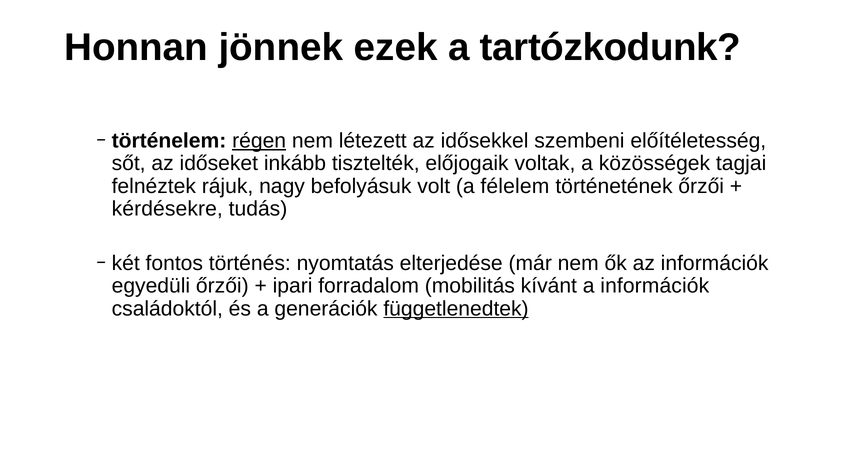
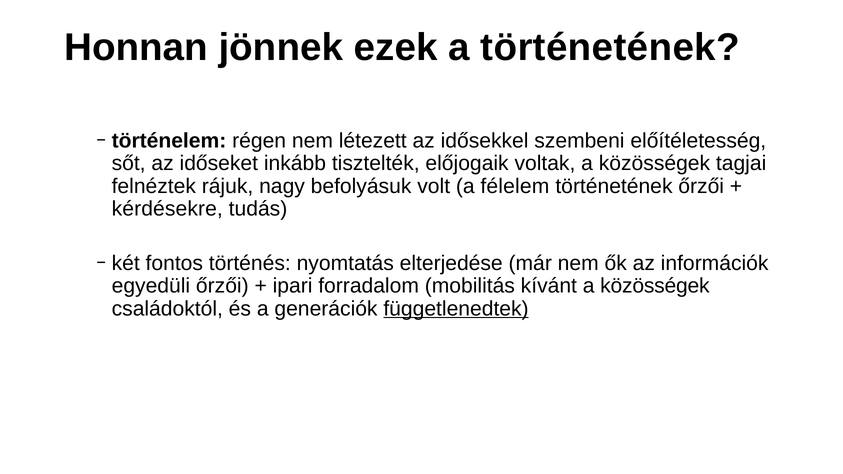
a tartózkodunk: tartózkodunk -> történetének
régen underline: present -> none
kívánt a információk: információk -> közösségek
